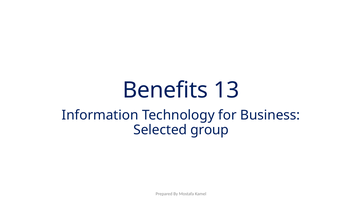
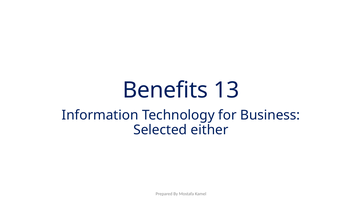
group: group -> either
